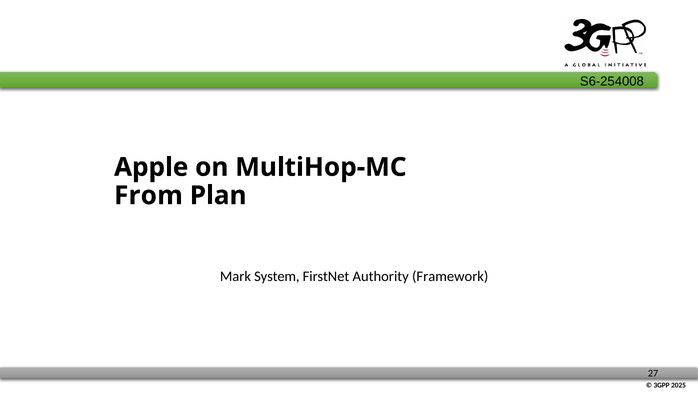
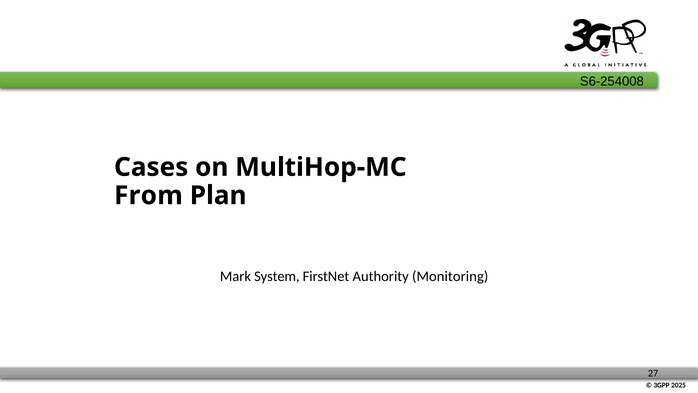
Apple: Apple -> Cases
Framework: Framework -> Monitoring
